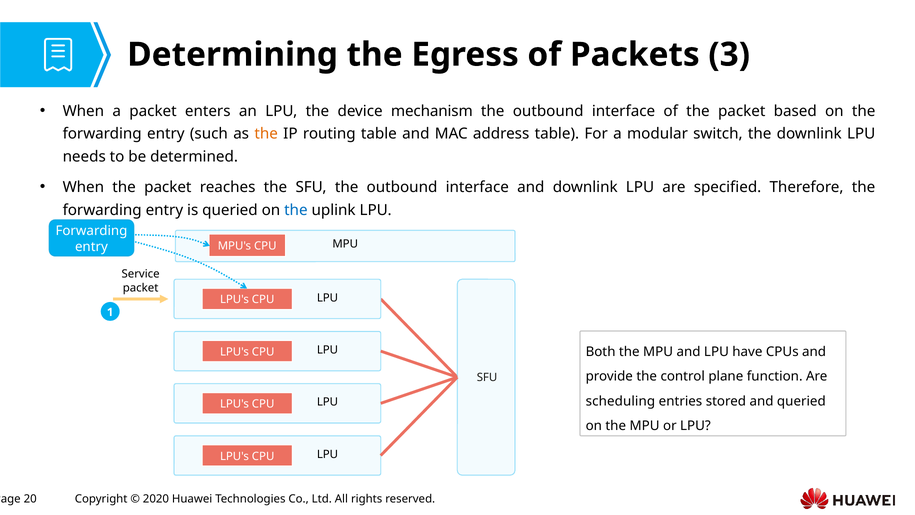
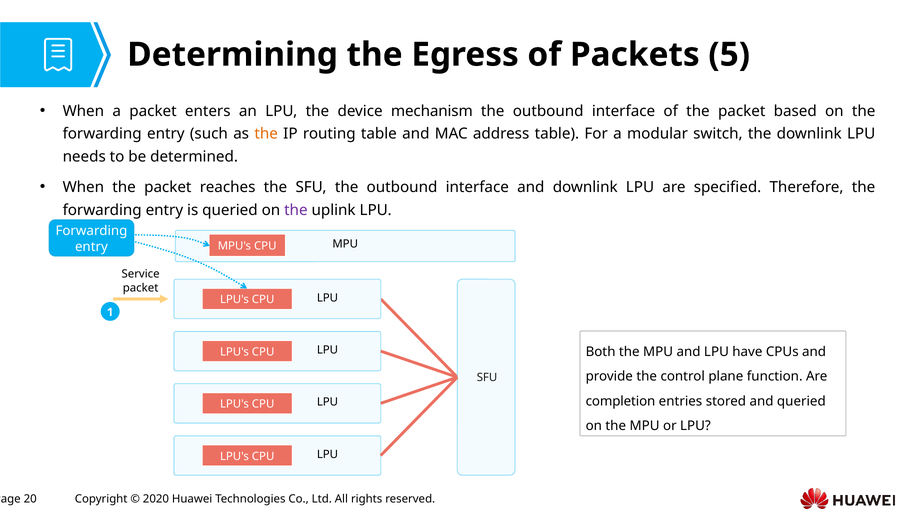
3: 3 -> 5
the at (296, 210) colour: blue -> purple
scheduling: scheduling -> completion
